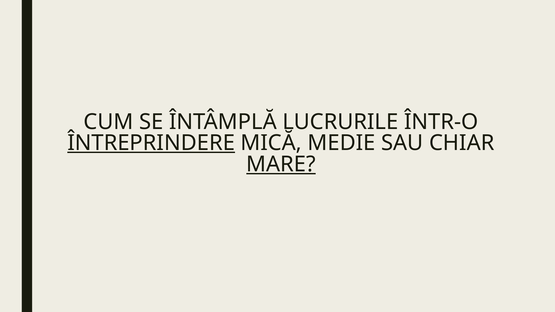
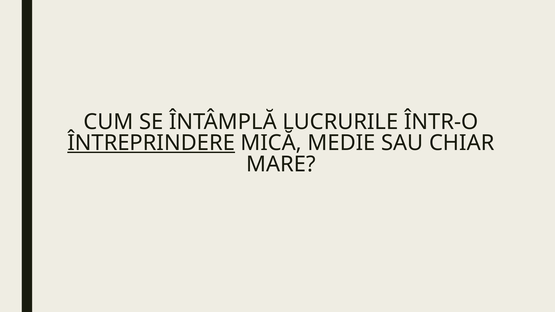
MARE underline: present -> none
